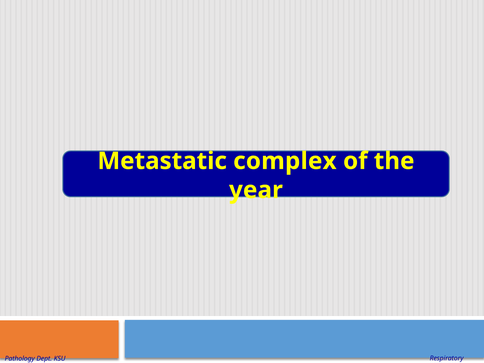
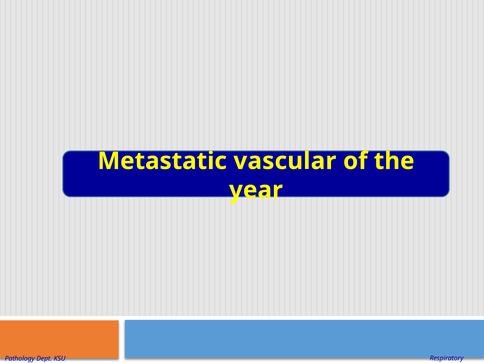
complex: complex -> vascular
